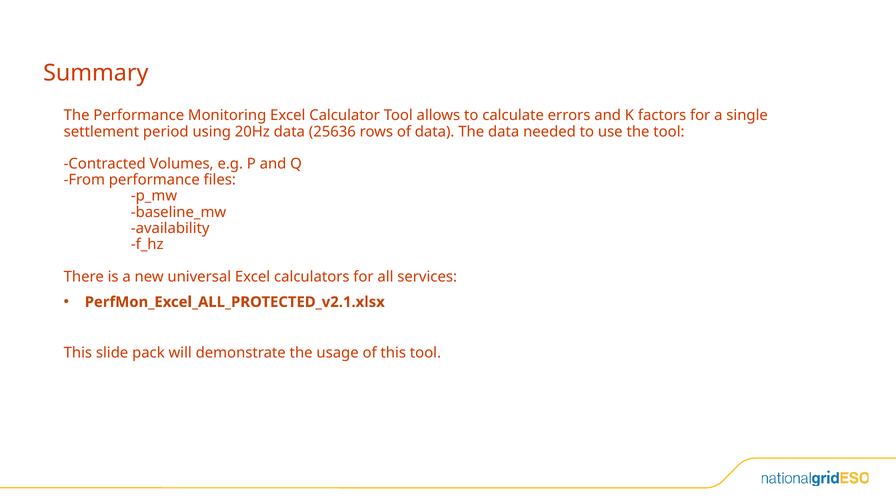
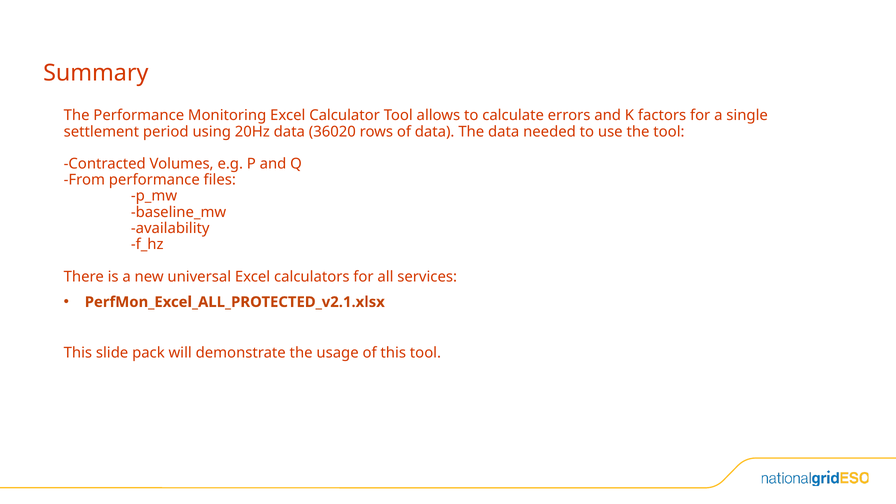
25636: 25636 -> 36020
